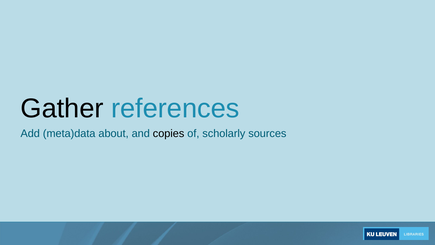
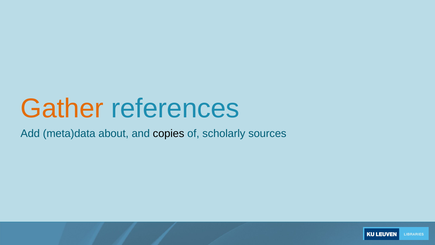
Gather colour: black -> orange
